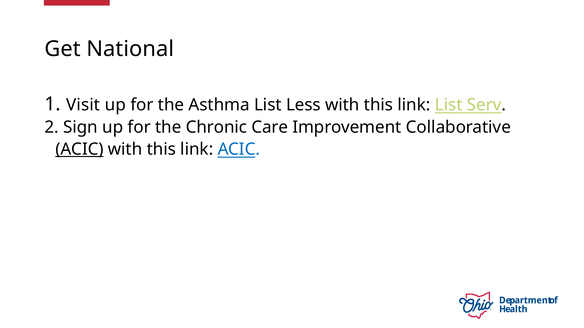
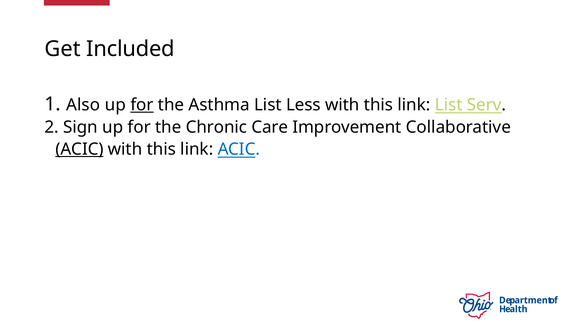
National: National -> Included
Visit: Visit -> Also
for at (142, 105) underline: none -> present
